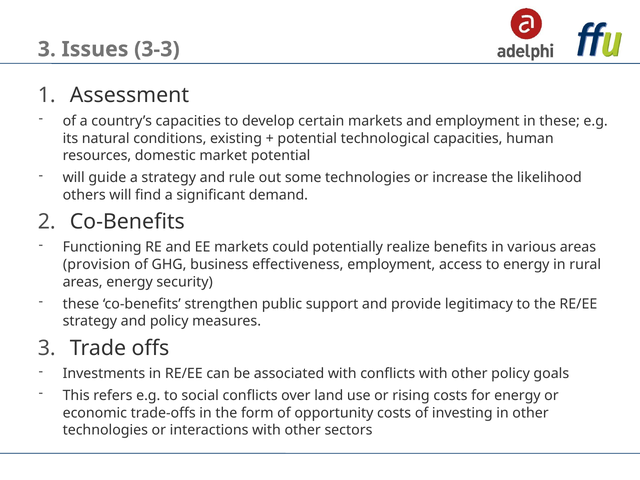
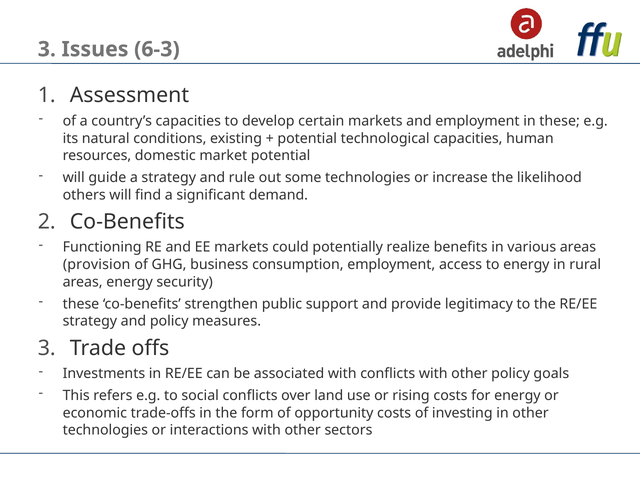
3-3: 3-3 -> 6-3
effectiveness: effectiveness -> consumption
